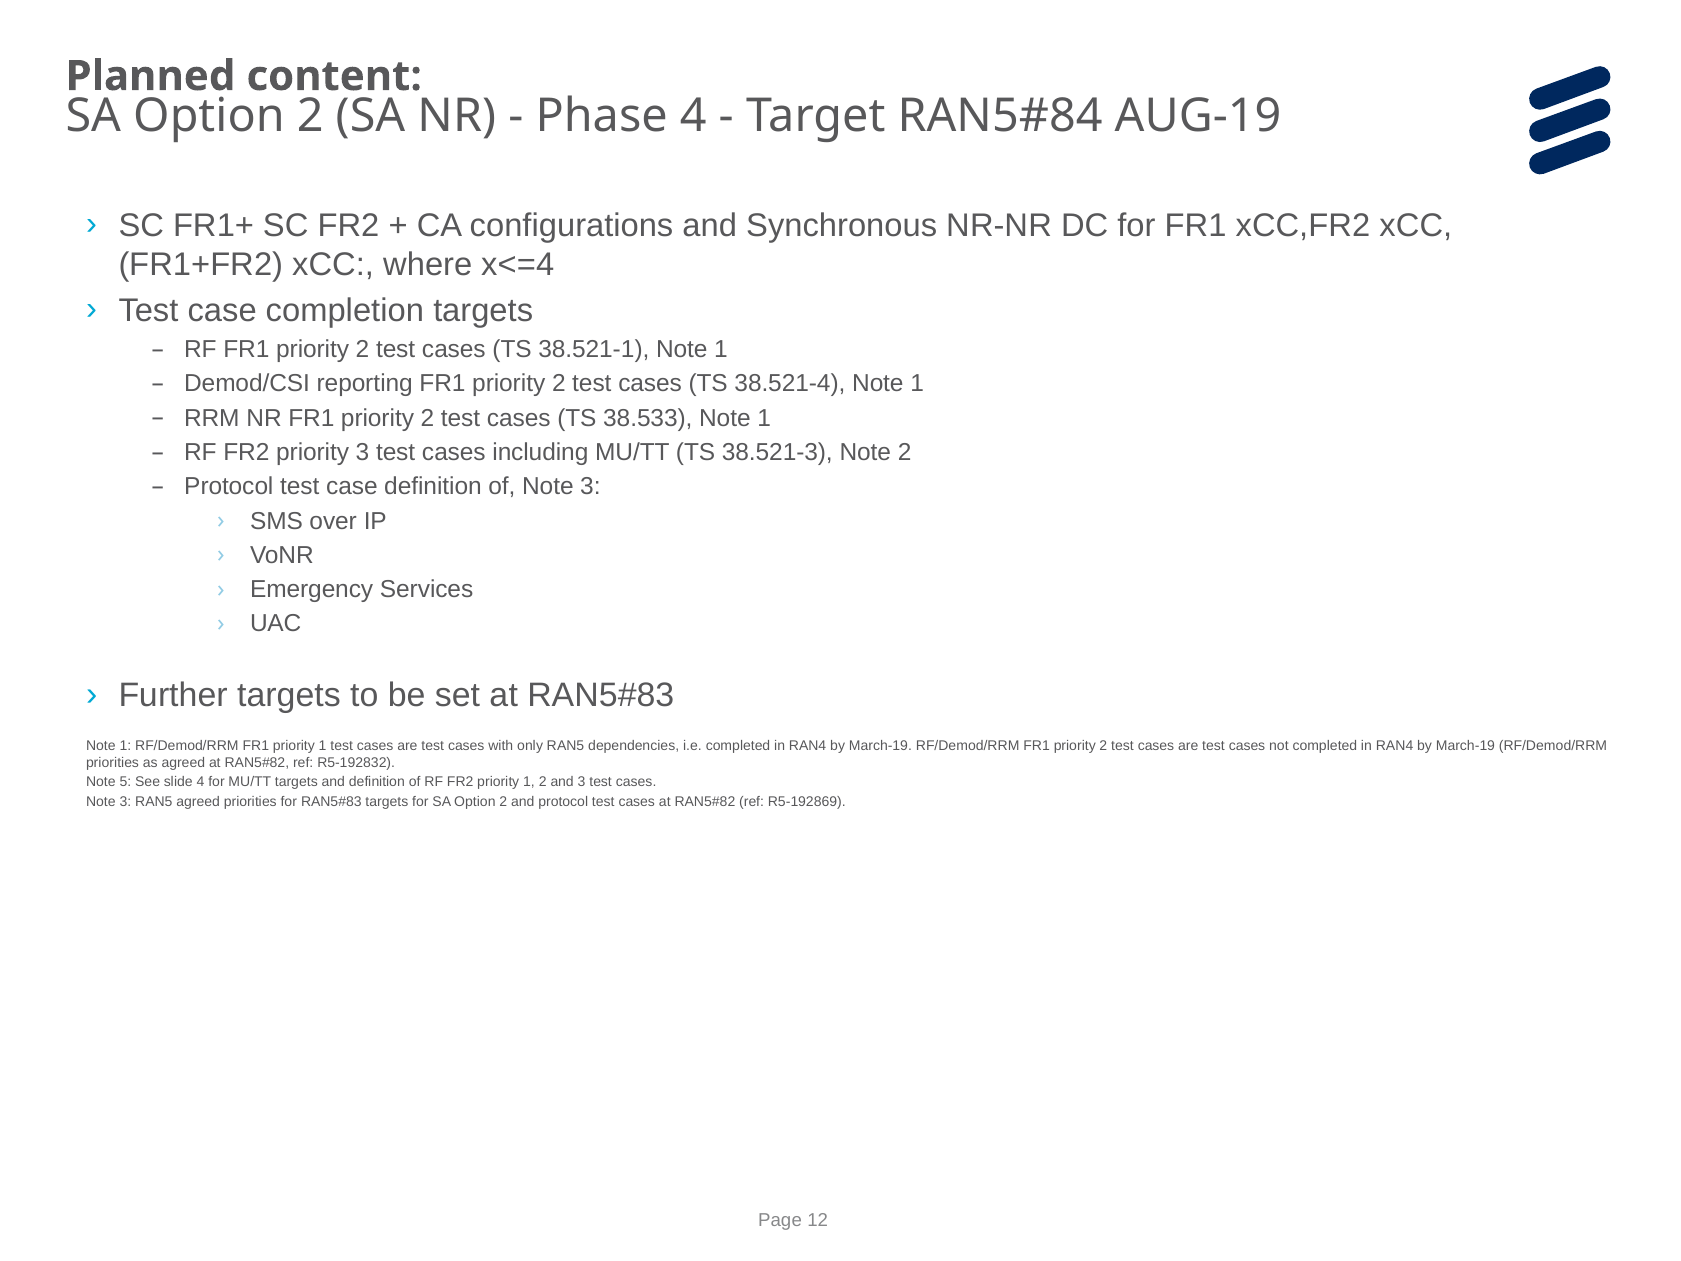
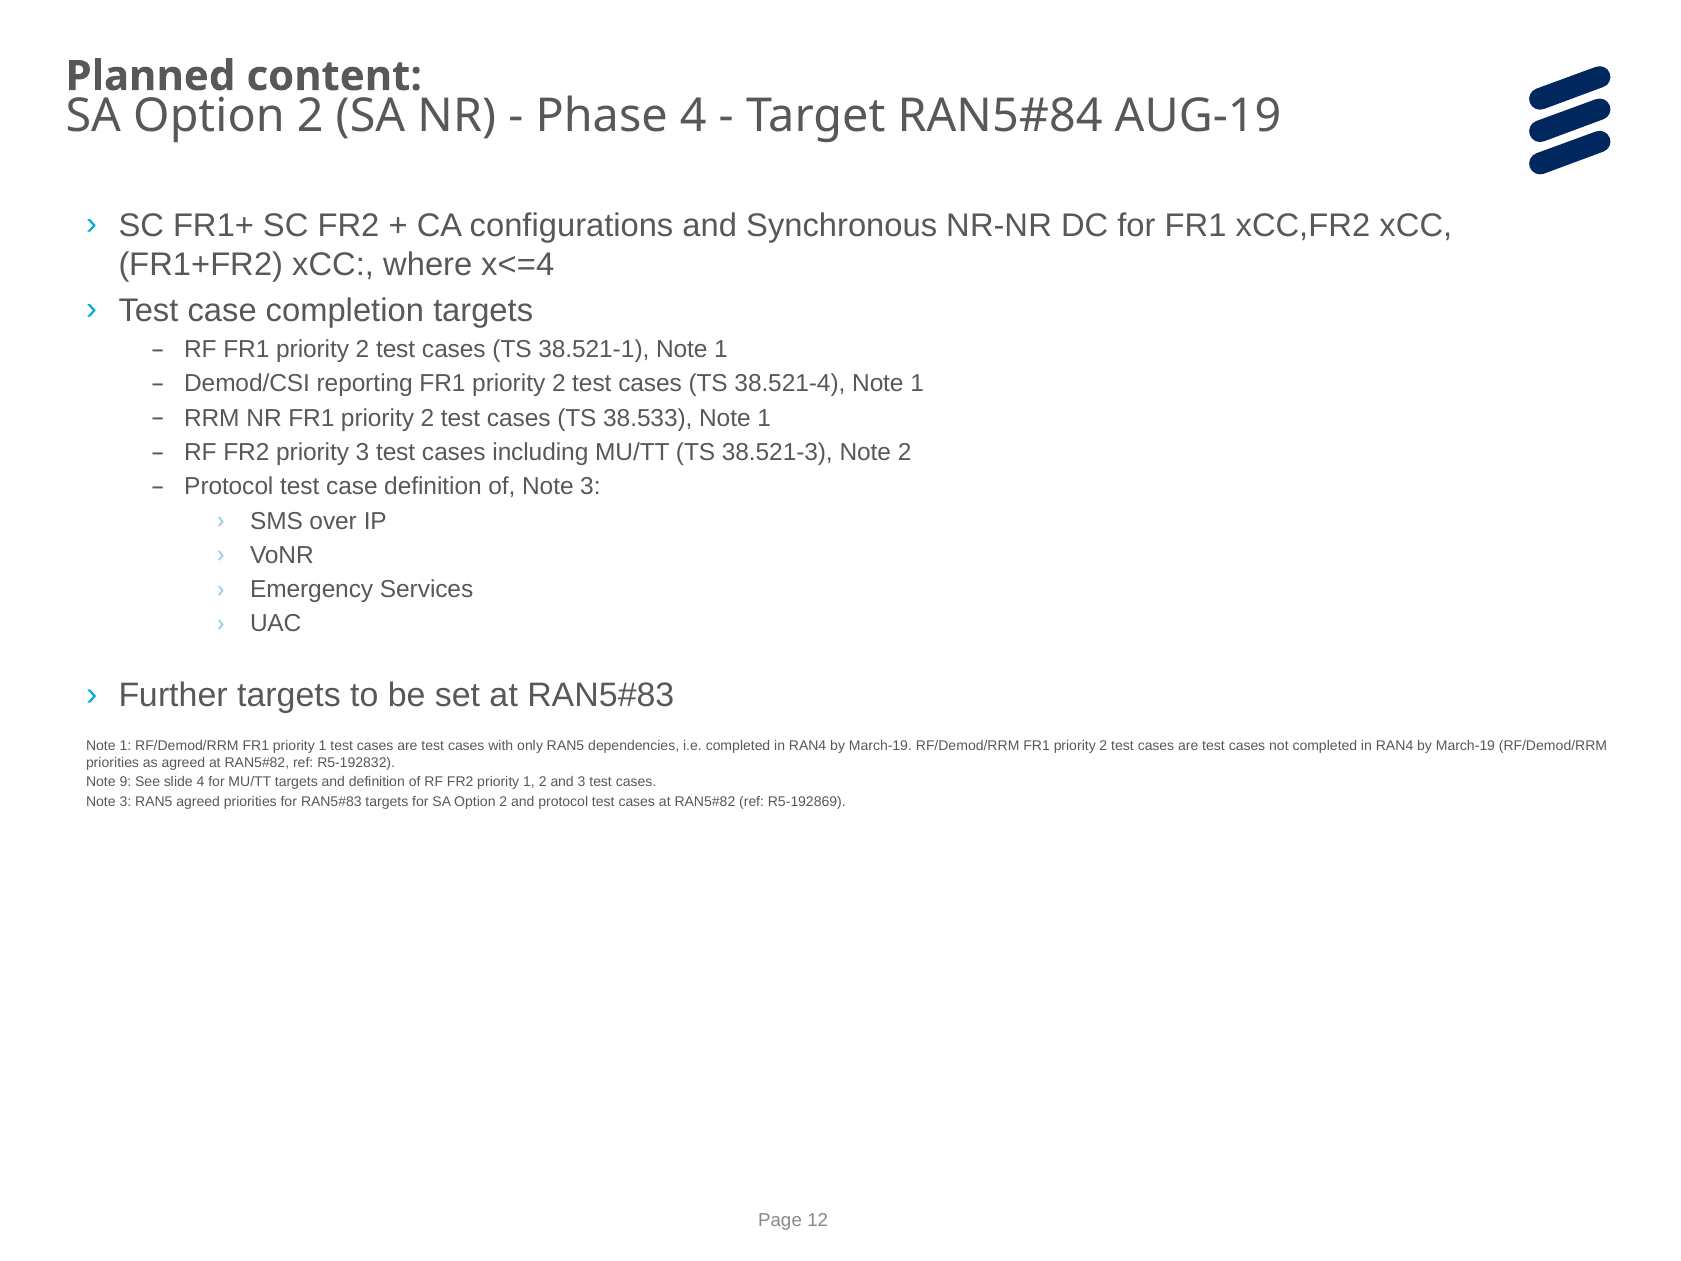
5: 5 -> 9
